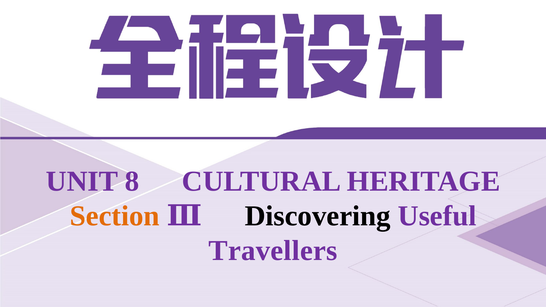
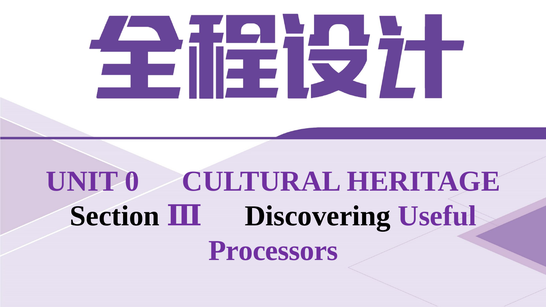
8: 8 -> 0
Section colour: orange -> black
Travellers: Travellers -> Processors
